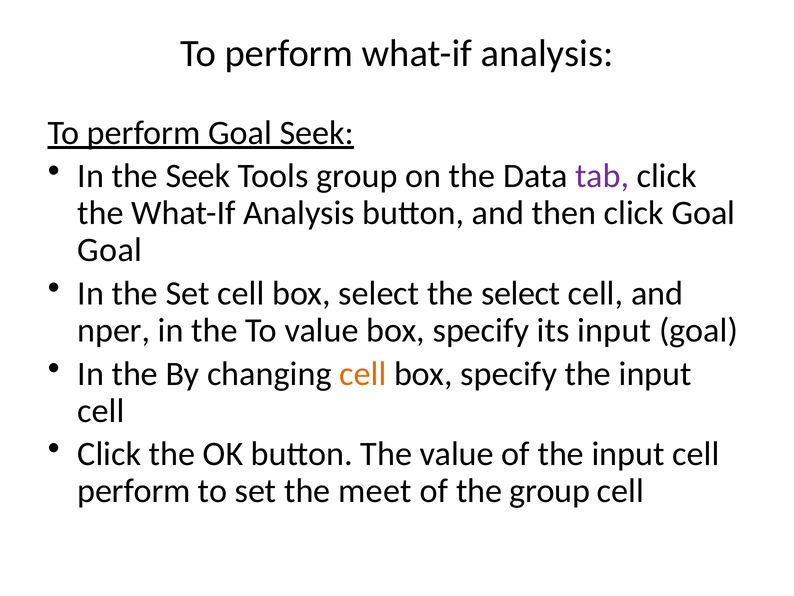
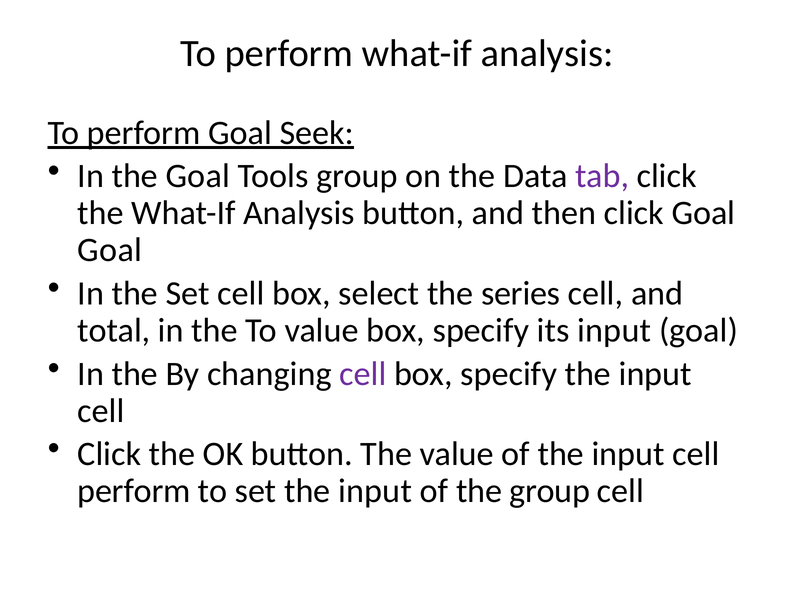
the Seek: Seek -> Goal
the select: select -> series
nper: nper -> total
cell at (363, 373) colour: orange -> purple
set the meet: meet -> input
